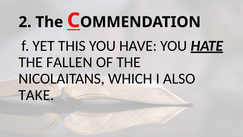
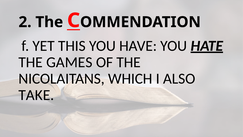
FALLEN: FALLEN -> GAMES
